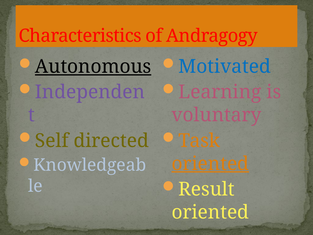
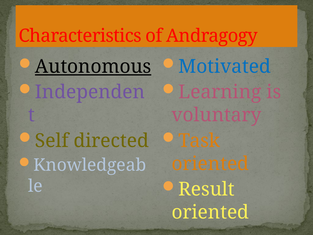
oriented at (210, 164) underline: present -> none
